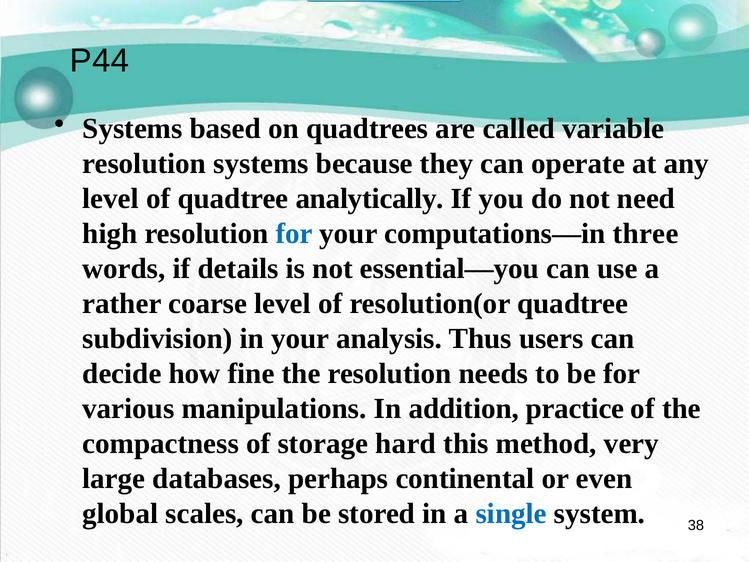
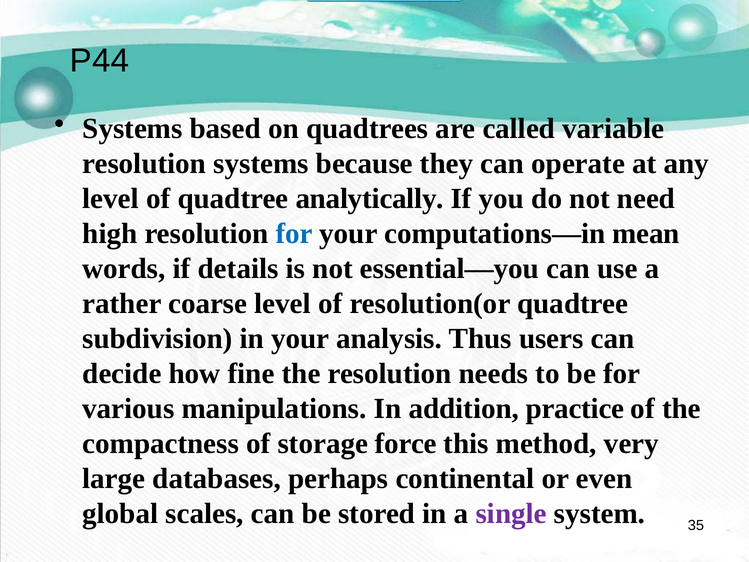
three: three -> mean
hard: hard -> force
single colour: blue -> purple
38: 38 -> 35
